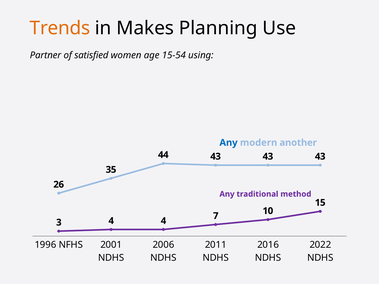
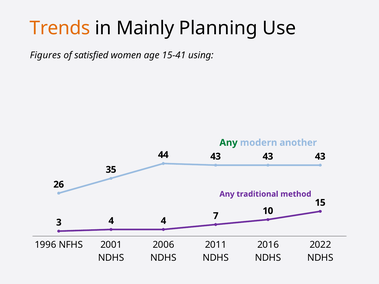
Makes: Makes -> Mainly
Partner: Partner -> Figures
15-54: 15-54 -> 15-41
Any at (229, 143) colour: blue -> green
